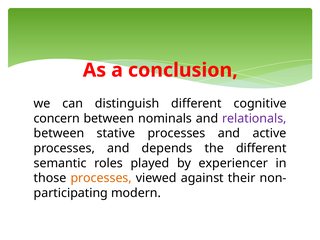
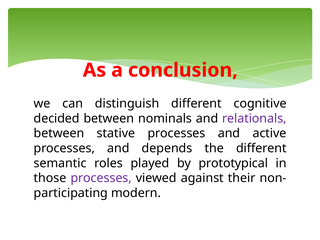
concern: concern -> decided
experiencer: experiencer -> prototypical
processes at (101, 178) colour: orange -> purple
